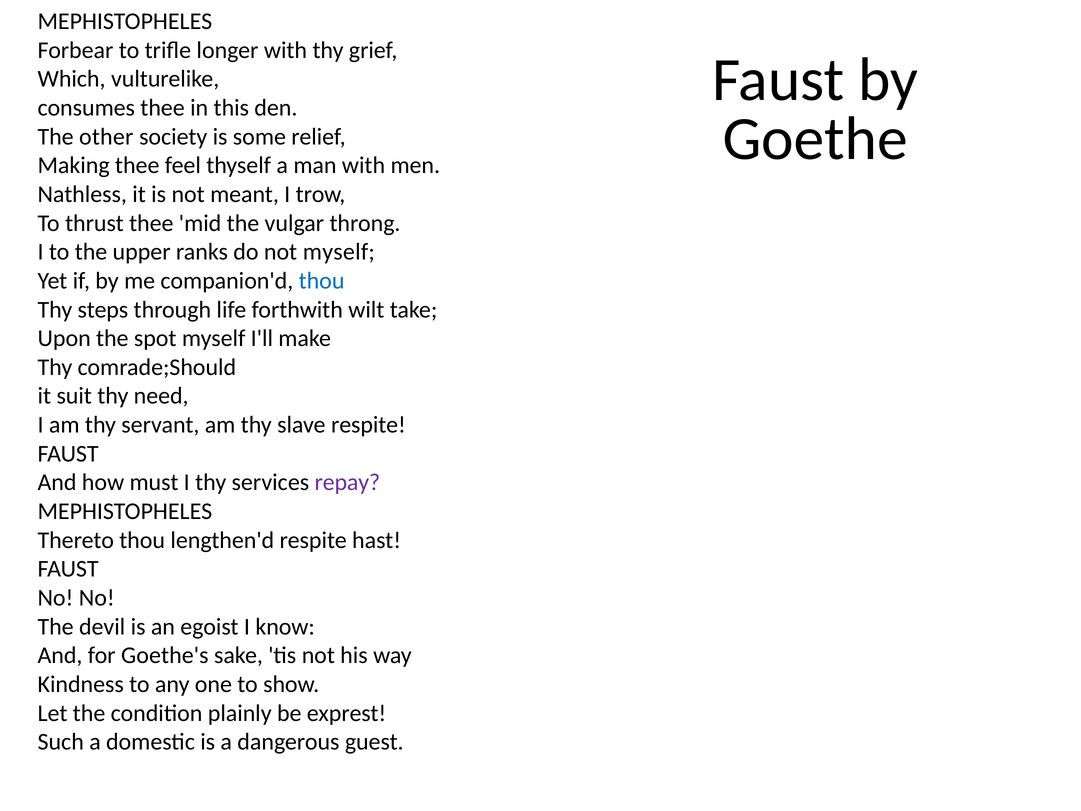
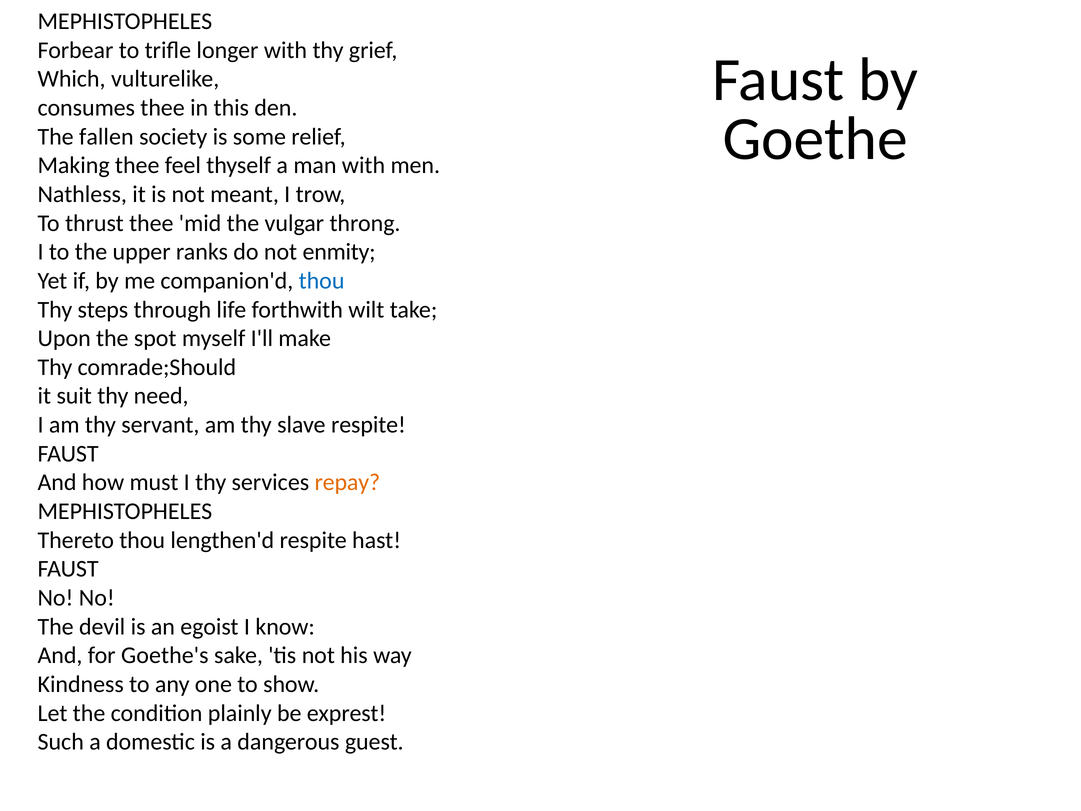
other: other -> fallen
myself;: myself; -> enmity;
repay colour: purple -> orange
